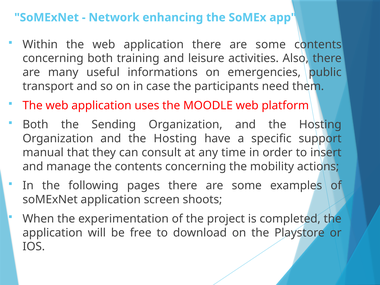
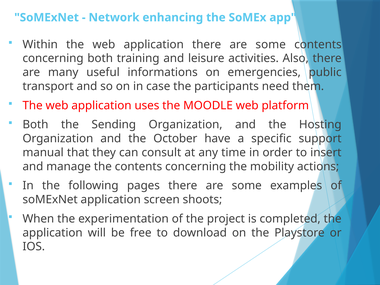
Hosting at (175, 139): Hosting -> October
